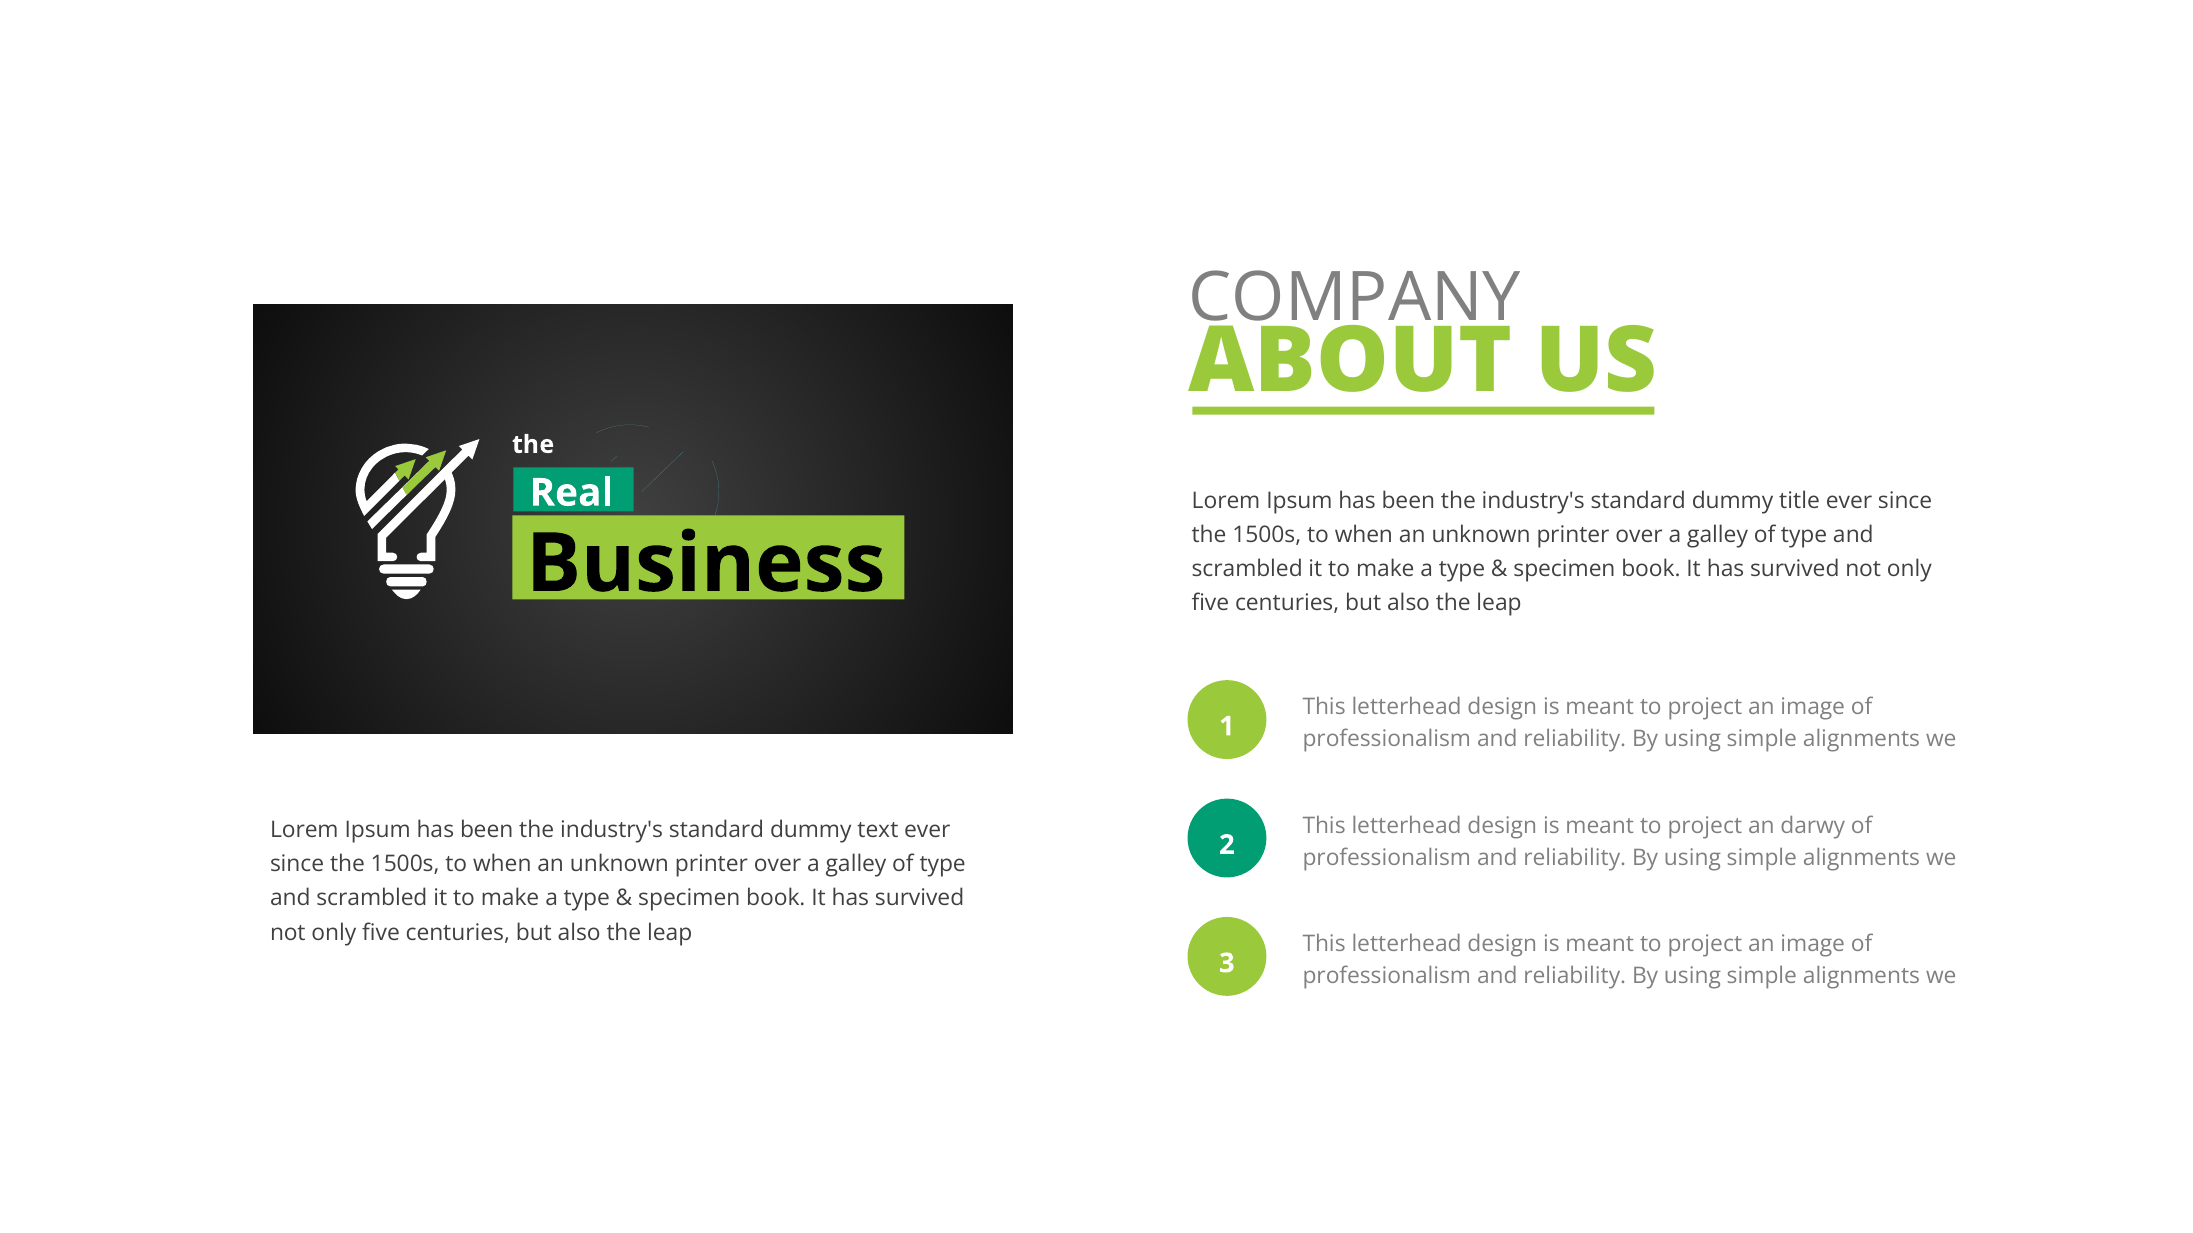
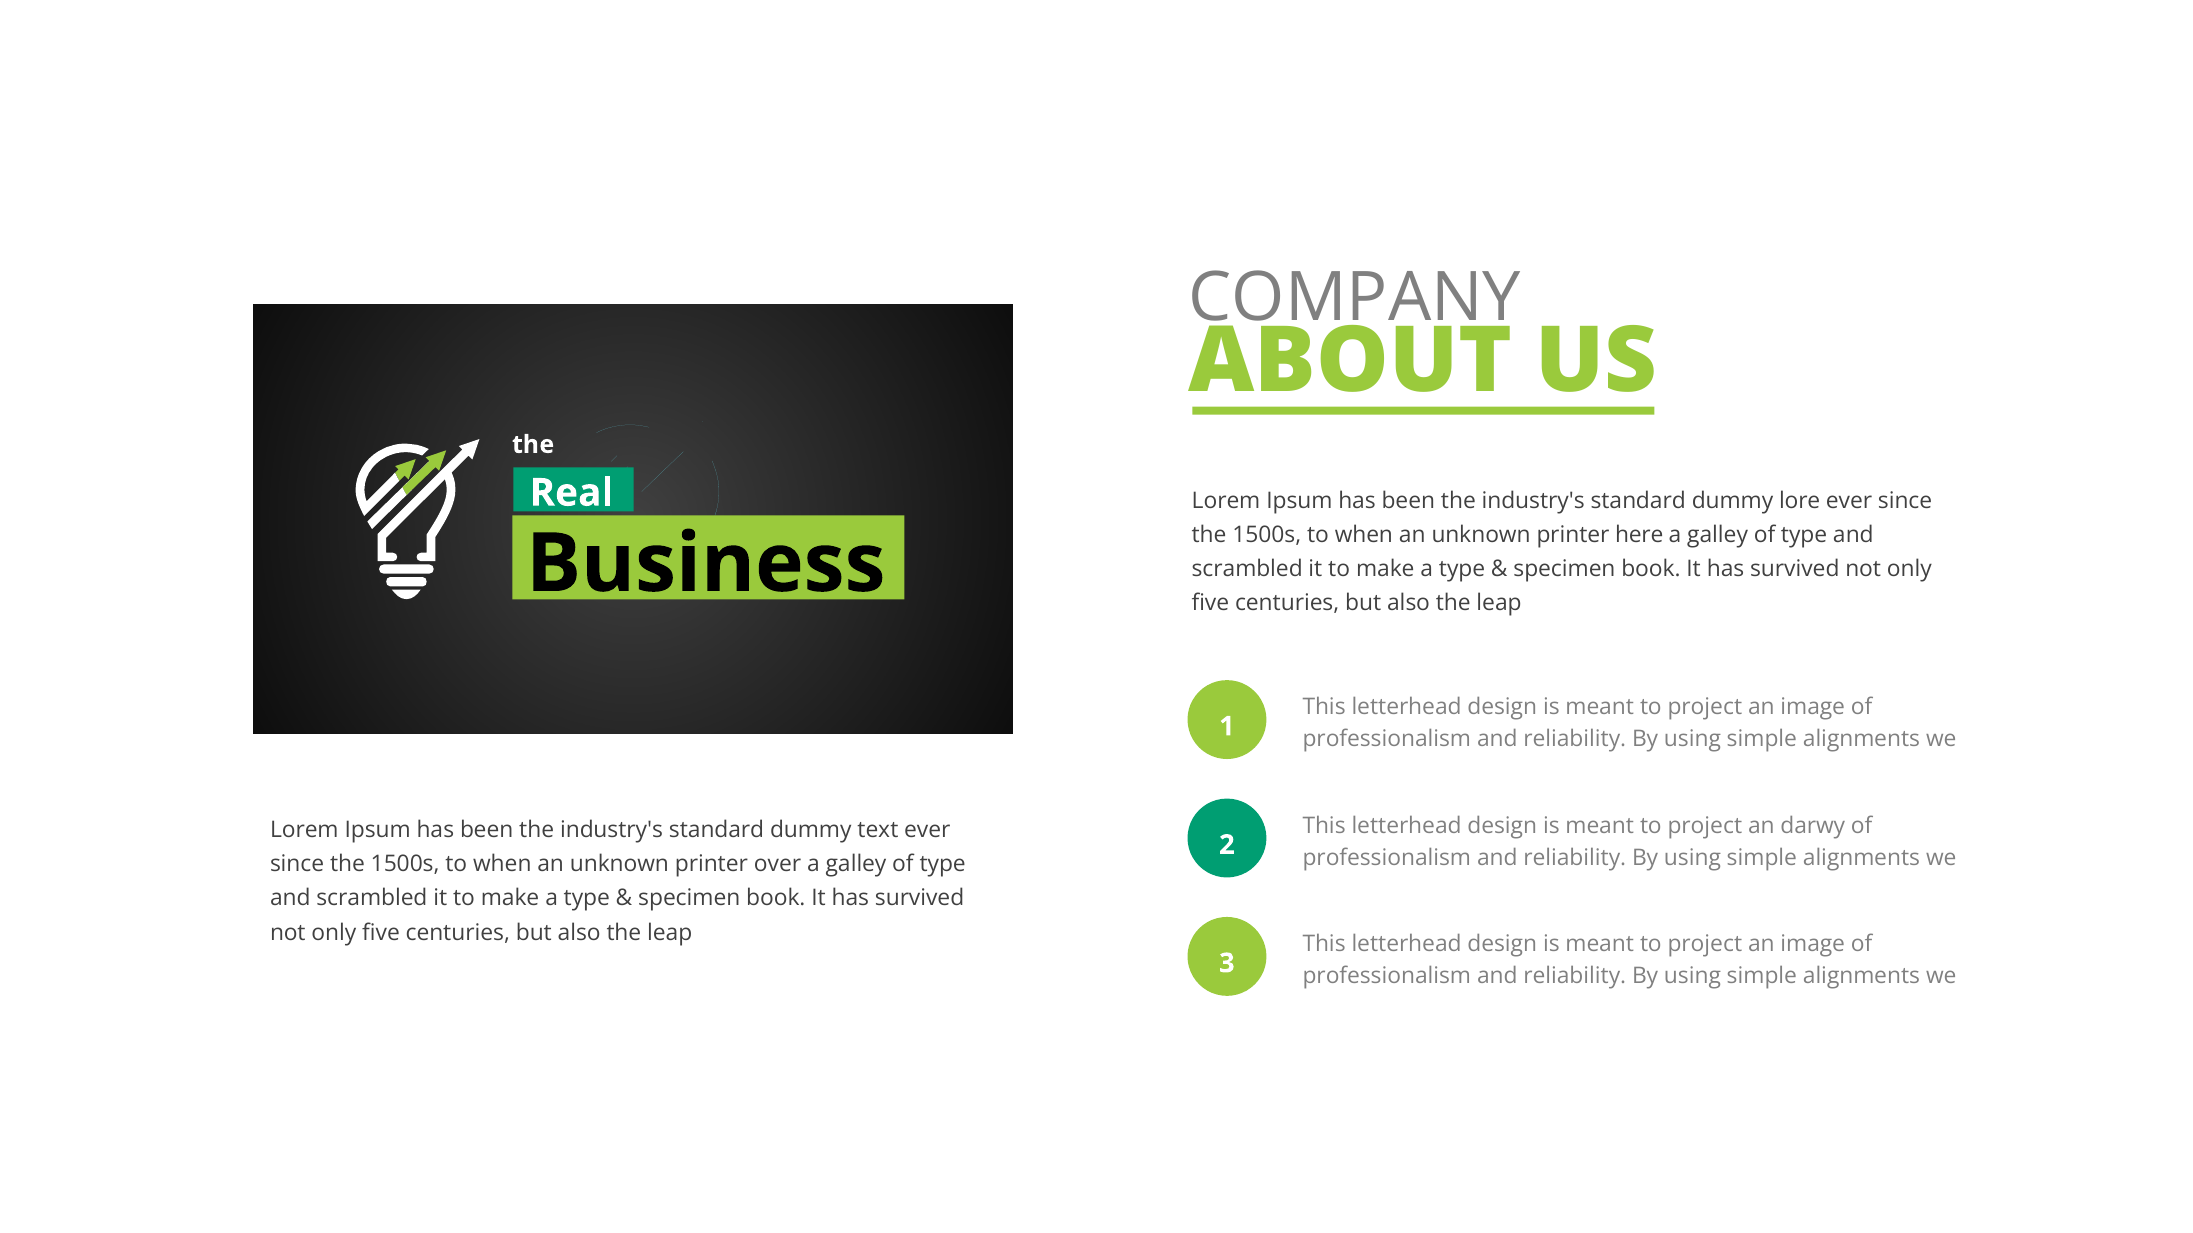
title: title -> lore
over at (1639, 535): over -> here
